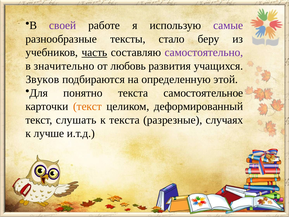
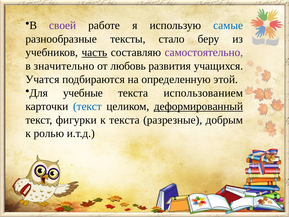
самые colour: purple -> blue
Звуков: Звуков -> Учатся
понятно: понятно -> учебные
самостоятельное: самостоятельное -> использованием
текст at (87, 106) colour: orange -> blue
деформированный underline: none -> present
слушать: слушать -> фигурки
случаях: случаях -> добрым
лучше: лучше -> ролью
